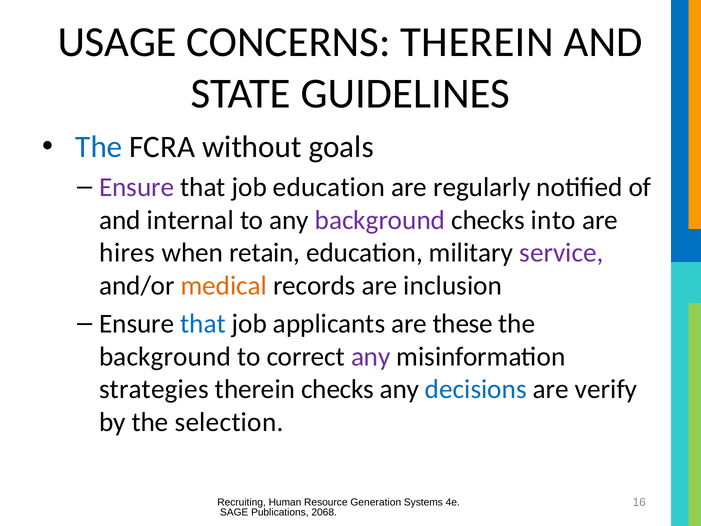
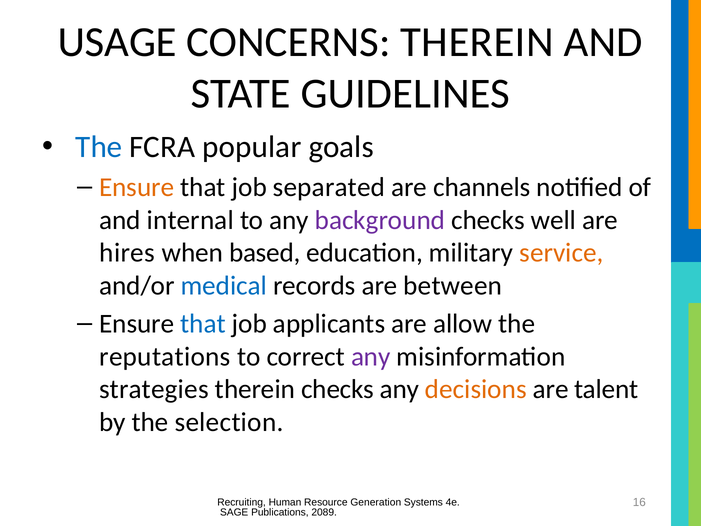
without: without -> popular
Ensure at (137, 187) colour: purple -> orange
job education: education -> separated
regularly: regularly -> channels
into: into -> well
retain: retain -> based
service colour: purple -> orange
medical colour: orange -> blue
inclusion: inclusion -> between
these: these -> allow
background at (165, 356): background -> reputations
decisions colour: blue -> orange
verify: verify -> talent
2068: 2068 -> 2089
